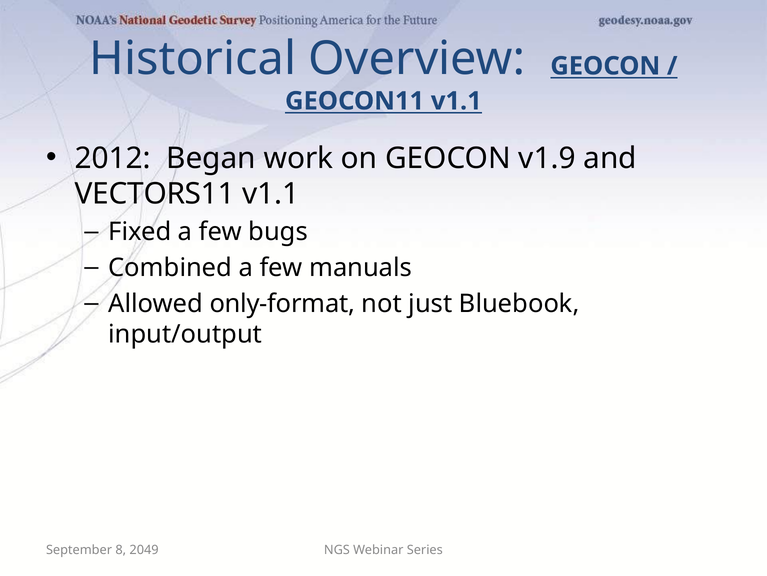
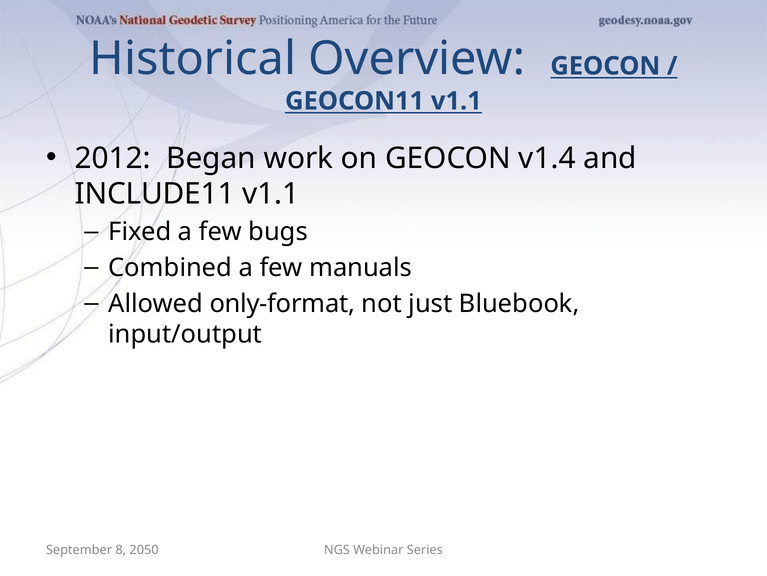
v1.9: v1.9 -> v1.4
VECTORS11: VECTORS11 -> INCLUDE11
2049: 2049 -> 2050
